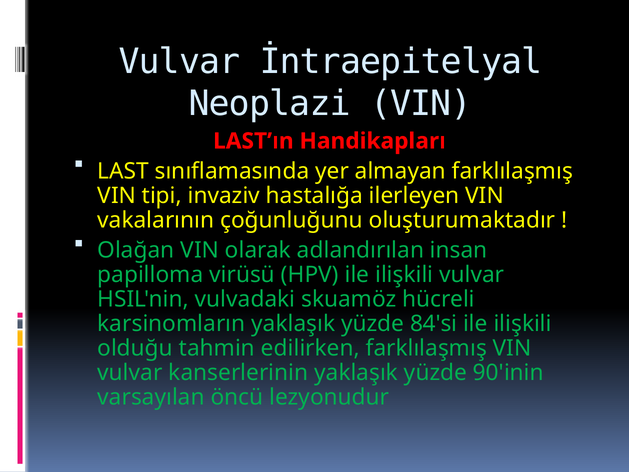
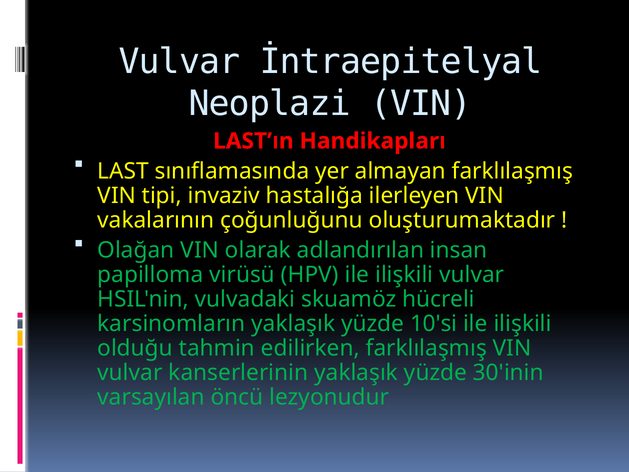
84'si: 84'si -> 10'si
90'inin: 90'inin -> 30'inin
